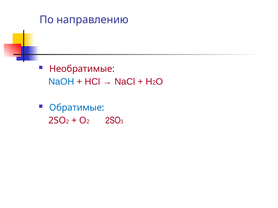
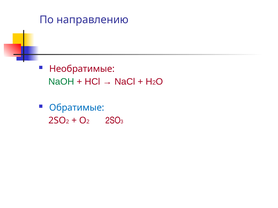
NaOH colour: blue -> green
